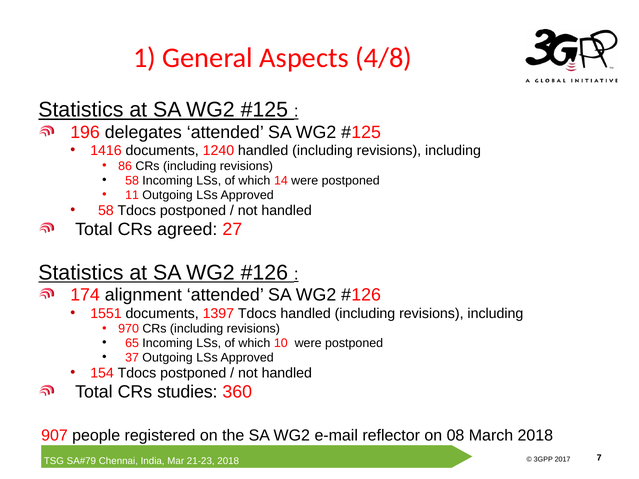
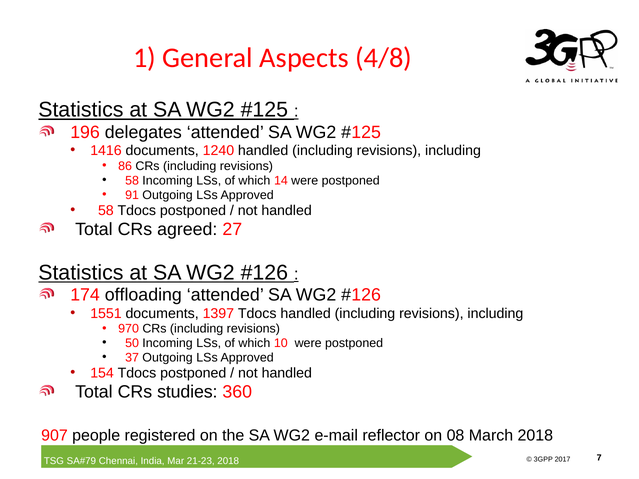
11: 11 -> 91
alignment: alignment -> offloading
65: 65 -> 50
